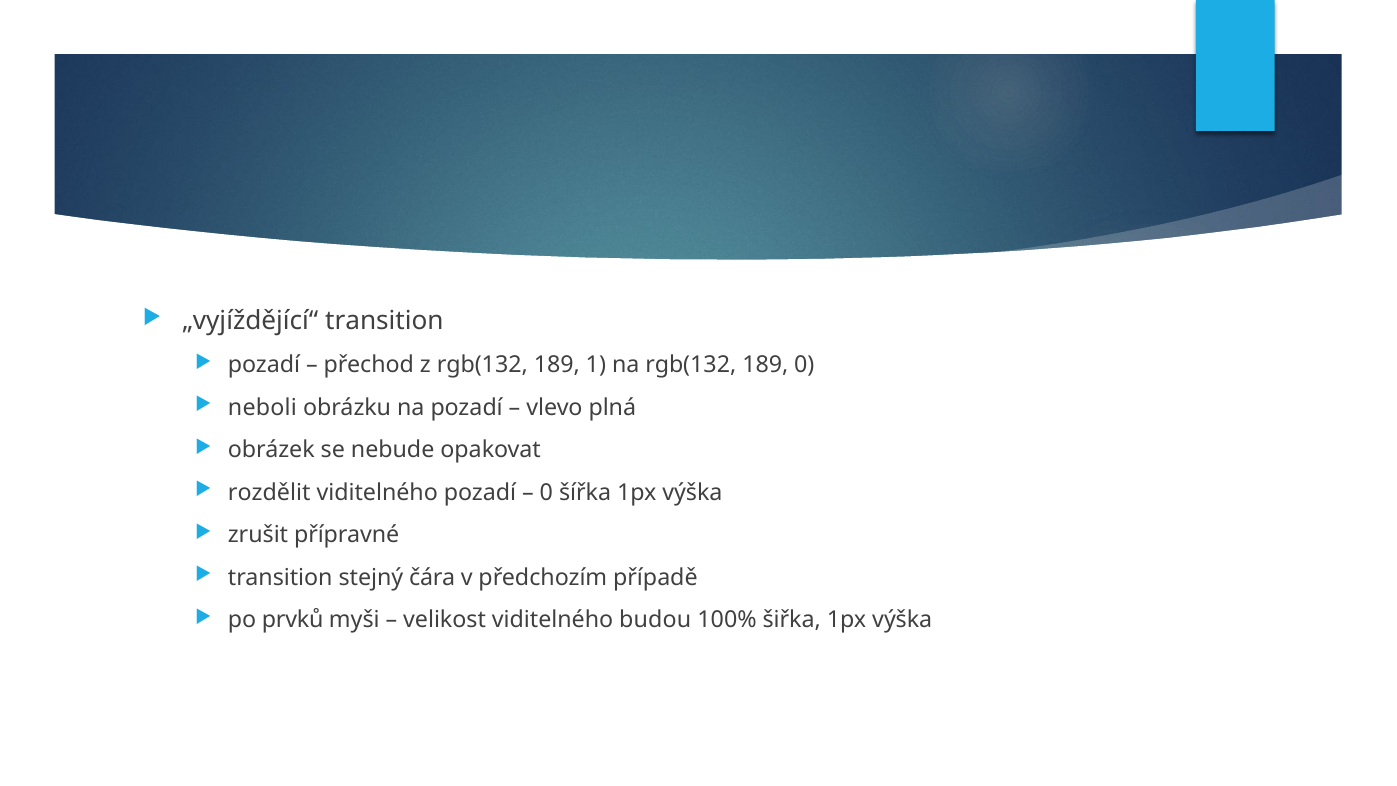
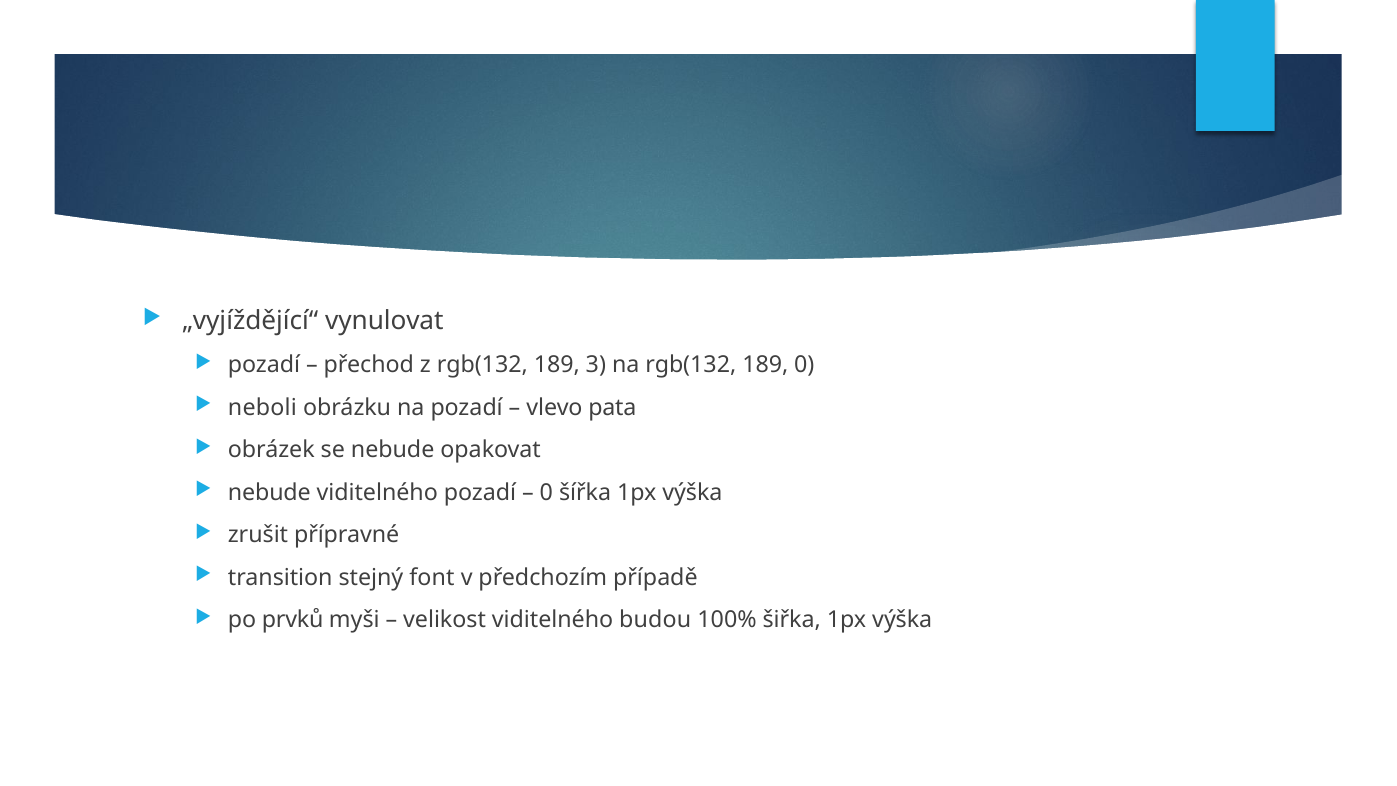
„vyjíždějící“ transition: transition -> vynulovat
1: 1 -> 3
plná: plná -> pata
rozdělit at (269, 493): rozdělit -> nebude
čára: čára -> font
